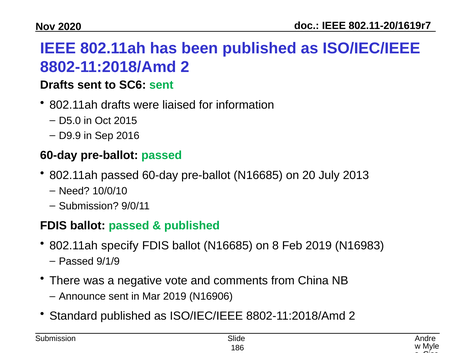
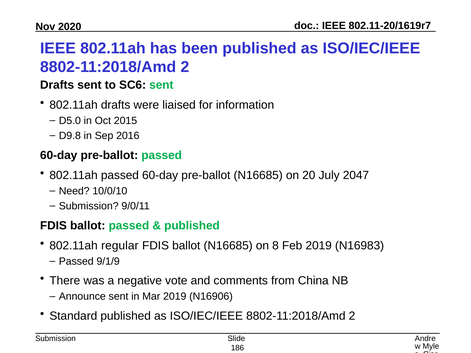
D9.9: D9.9 -> D9.8
2013: 2013 -> 2047
specify: specify -> regular
